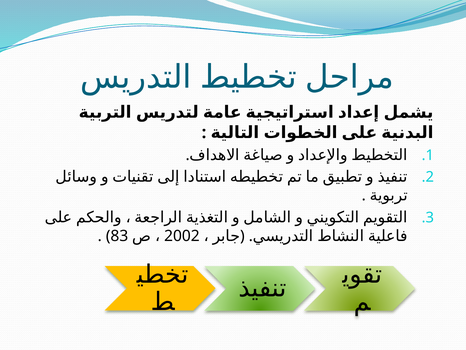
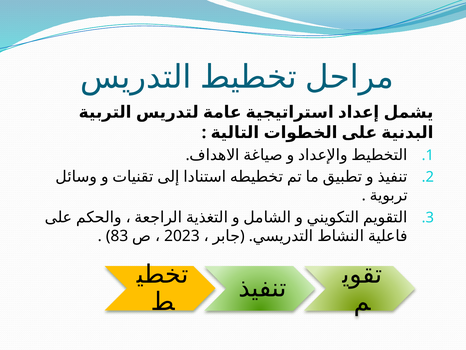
2002: 2002 -> 2023
